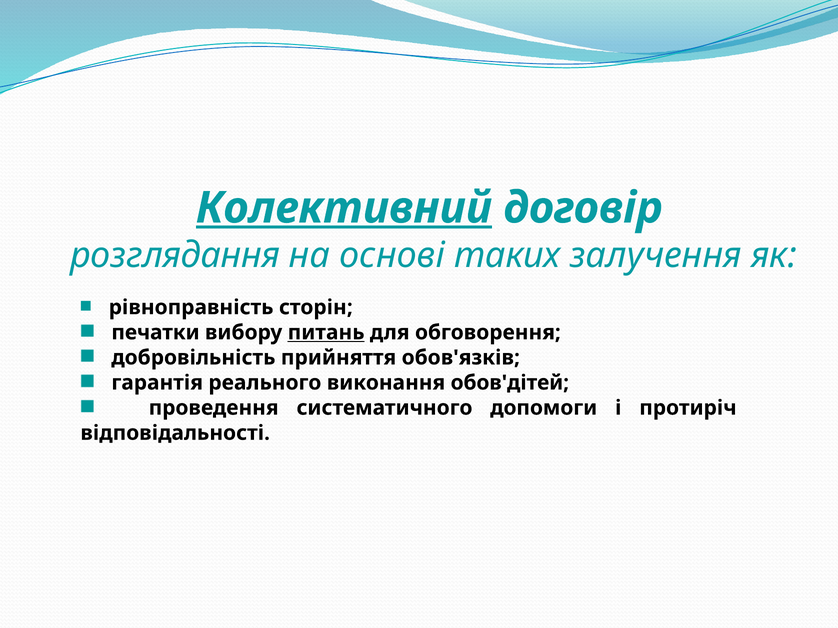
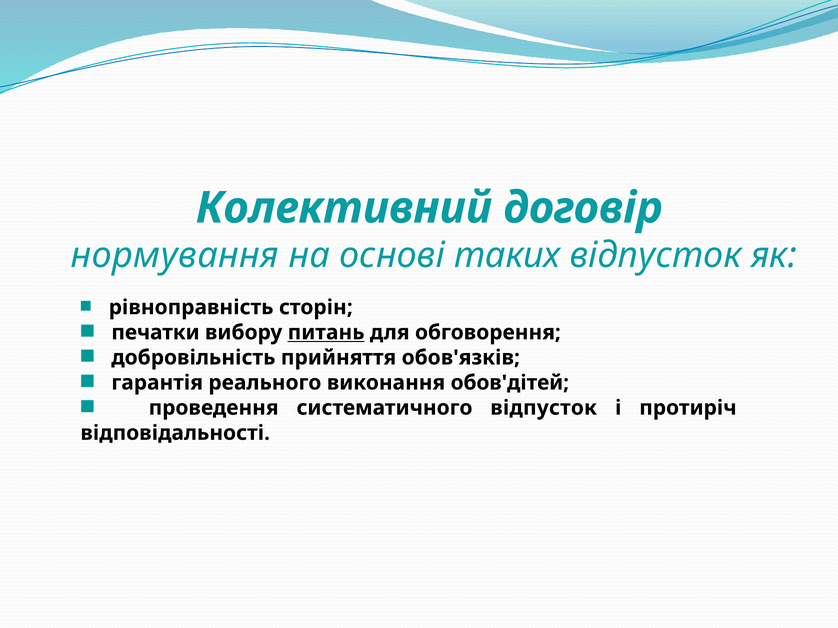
Колективний underline: present -> none
розглядання: розглядання -> нормування
таких залучення: залучення -> відпусток
систематичного допомоги: допомоги -> відпусток
